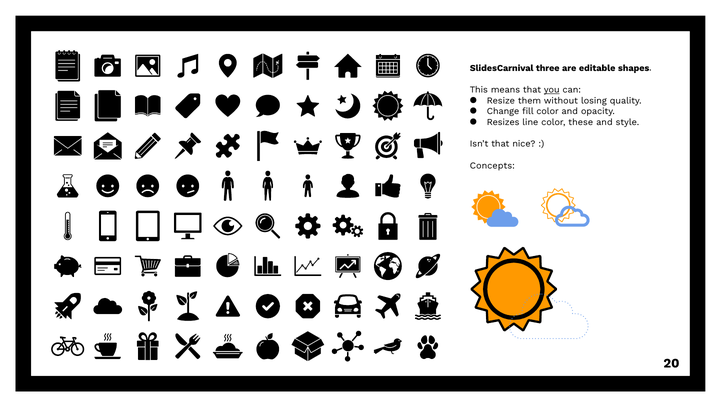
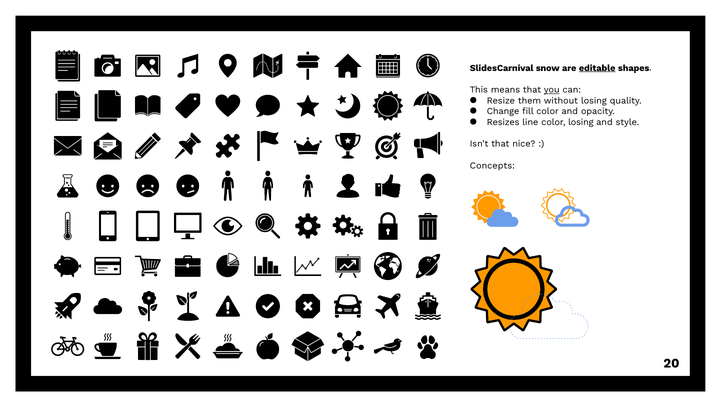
three: three -> snow
editable underline: none -> present
color these: these -> losing
